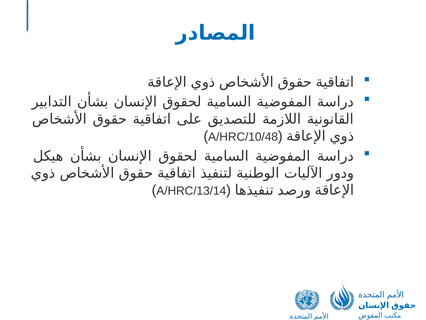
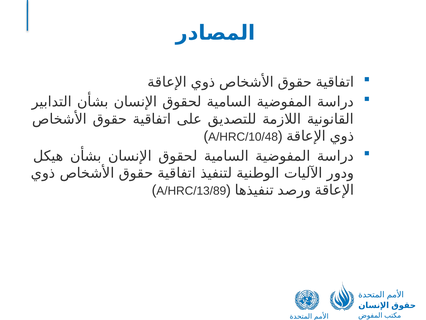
A/HRC/13/14: A/HRC/13/14 -> A/HRC/13/89
